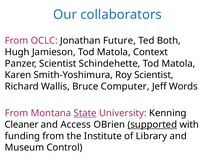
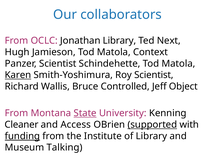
Jonathan Future: Future -> Library
Both: Both -> Next
Karen underline: none -> present
Computer: Computer -> Controlled
Words: Words -> Object
funding underline: none -> present
Control: Control -> Talking
